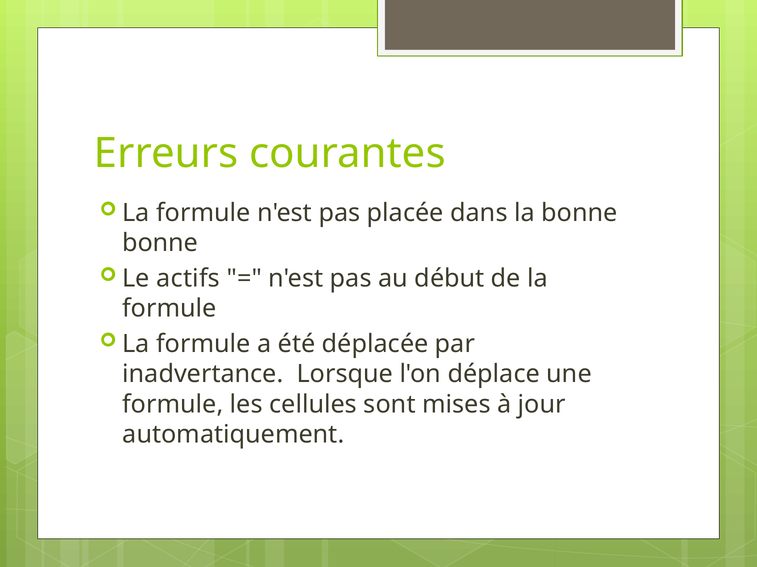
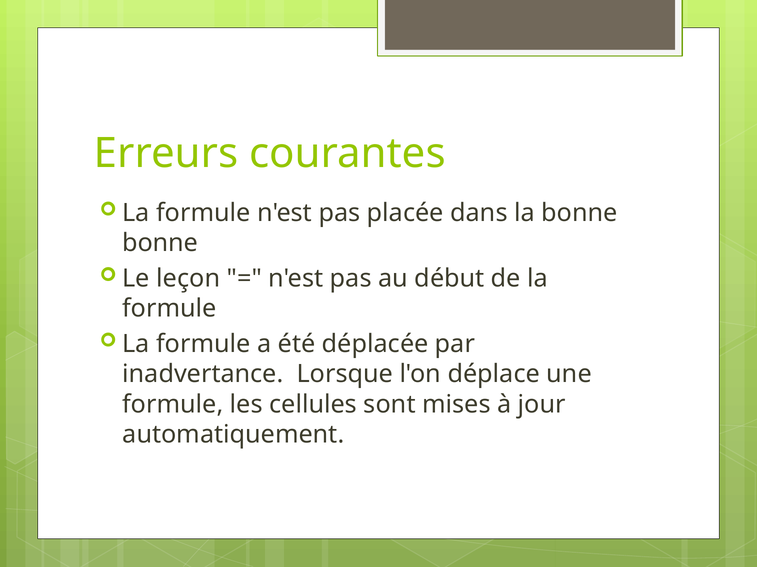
actifs: actifs -> leçon
